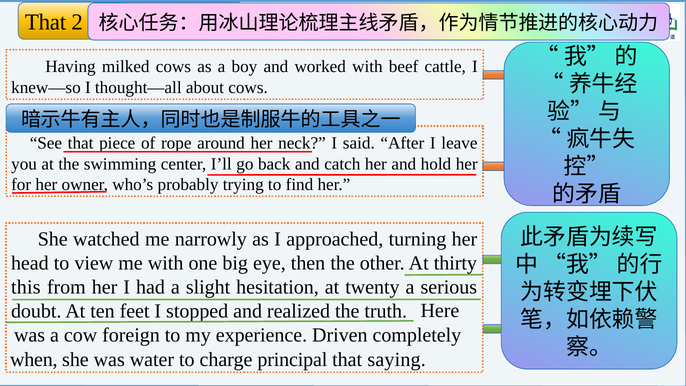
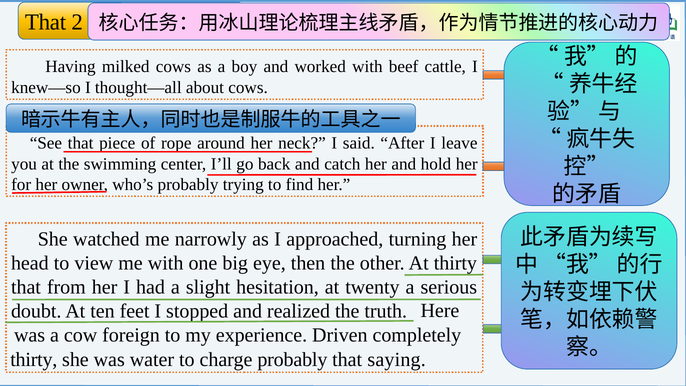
this at (26, 287): this -> that
when at (34, 359): when -> thirty
charge principal: principal -> probably
